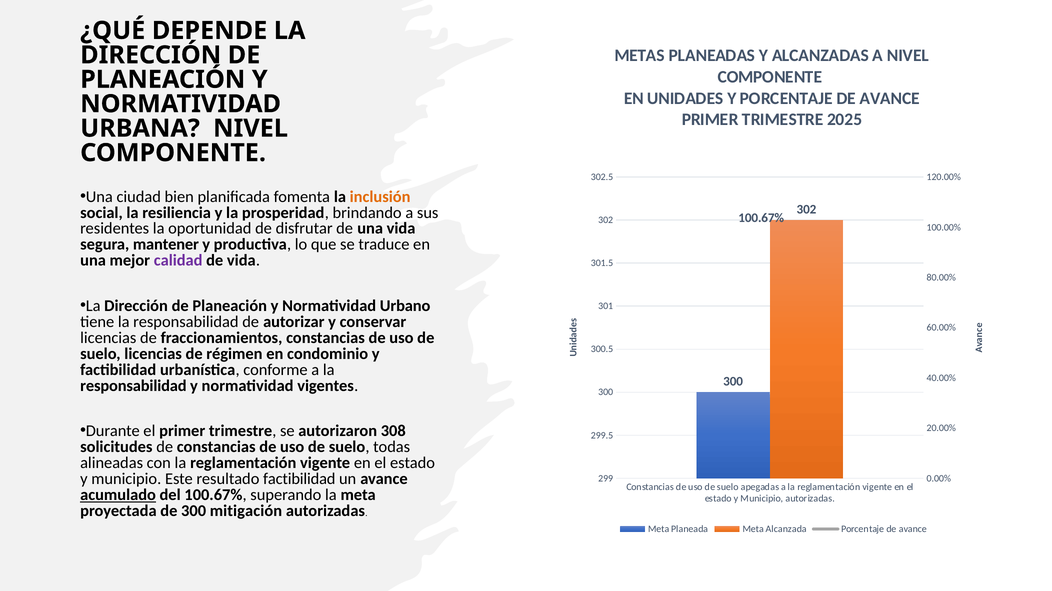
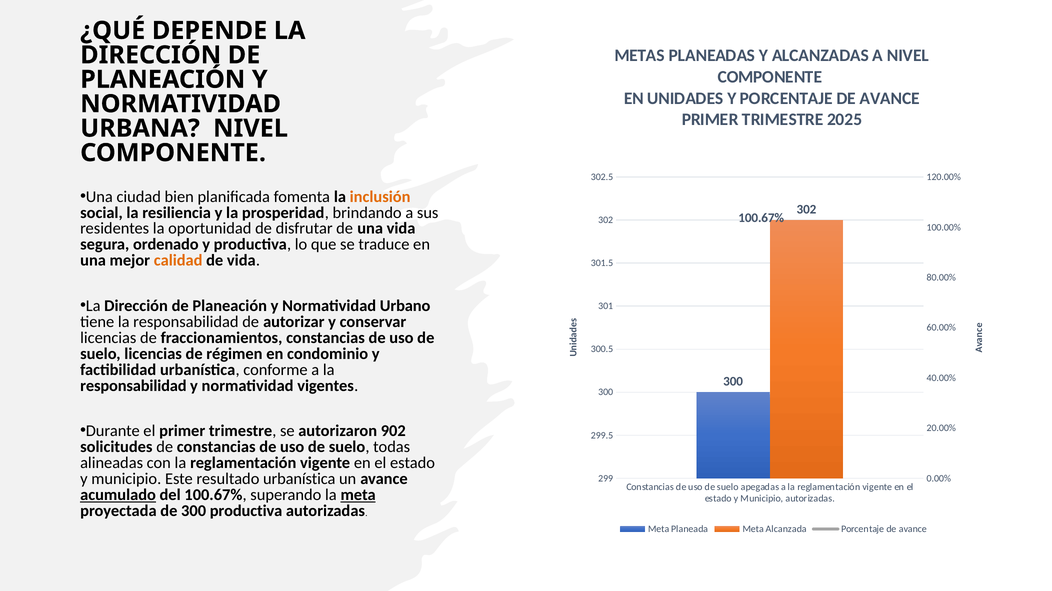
mantener: mantener -> ordenado
calidad colour: purple -> orange
308: 308 -> 902
resultado factibilidad: factibilidad -> urbanística
meta at (358, 495) underline: none -> present
300 mitigación: mitigación -> productiva
